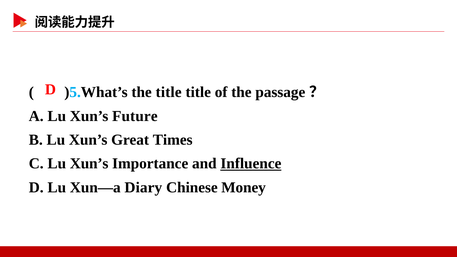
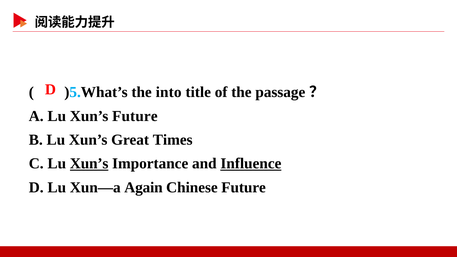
the title: title -> into
Xun’s at (89, 164) underline: none -> present
Diary: Diary -> Again
Chinese Money: Money -> Future
